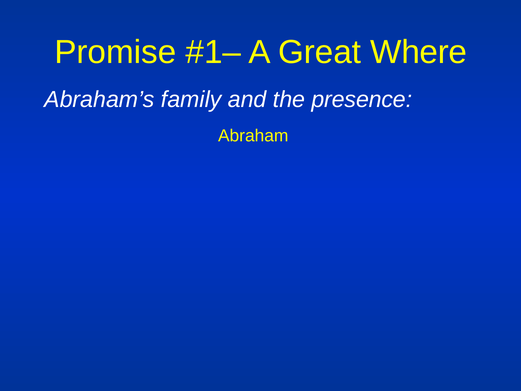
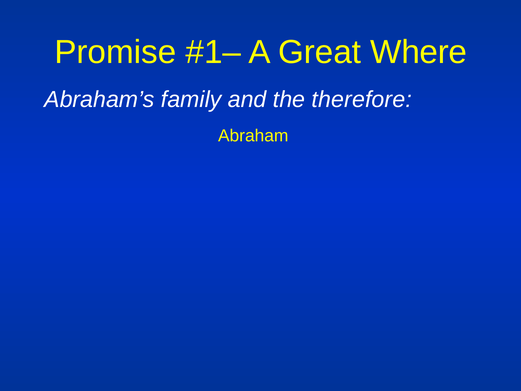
presence: presence -> therefore
